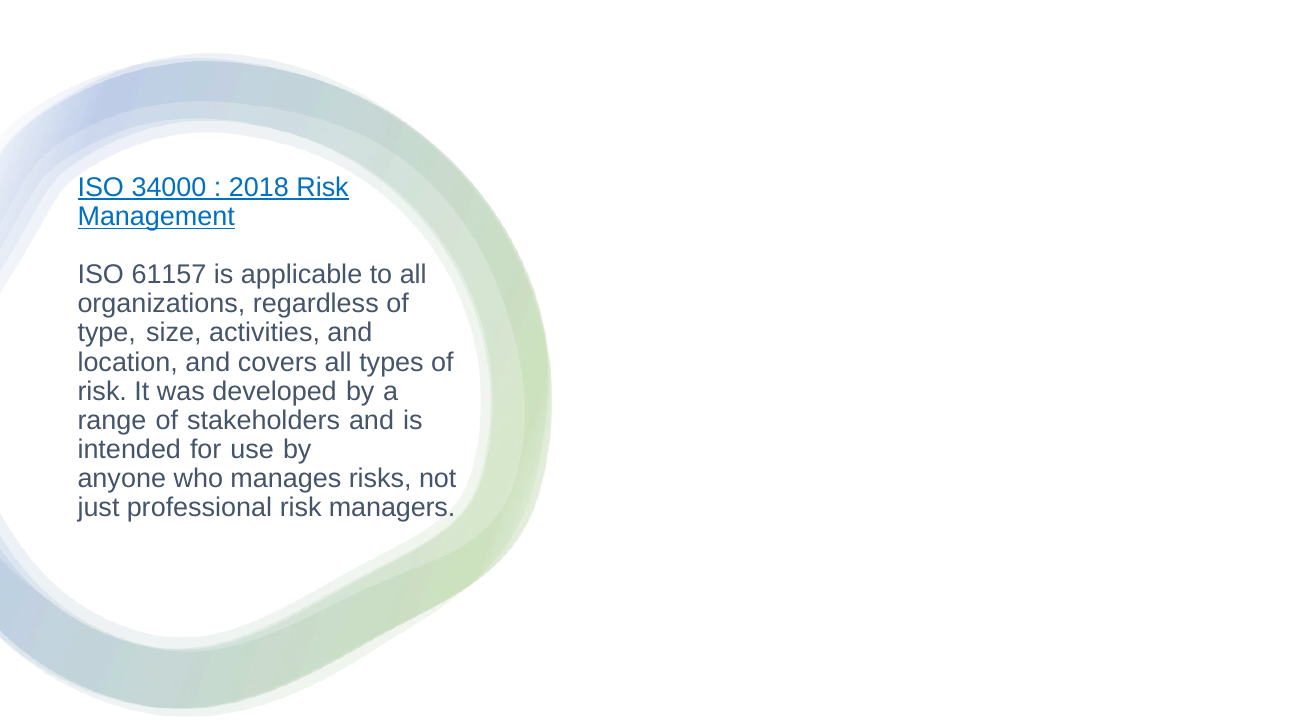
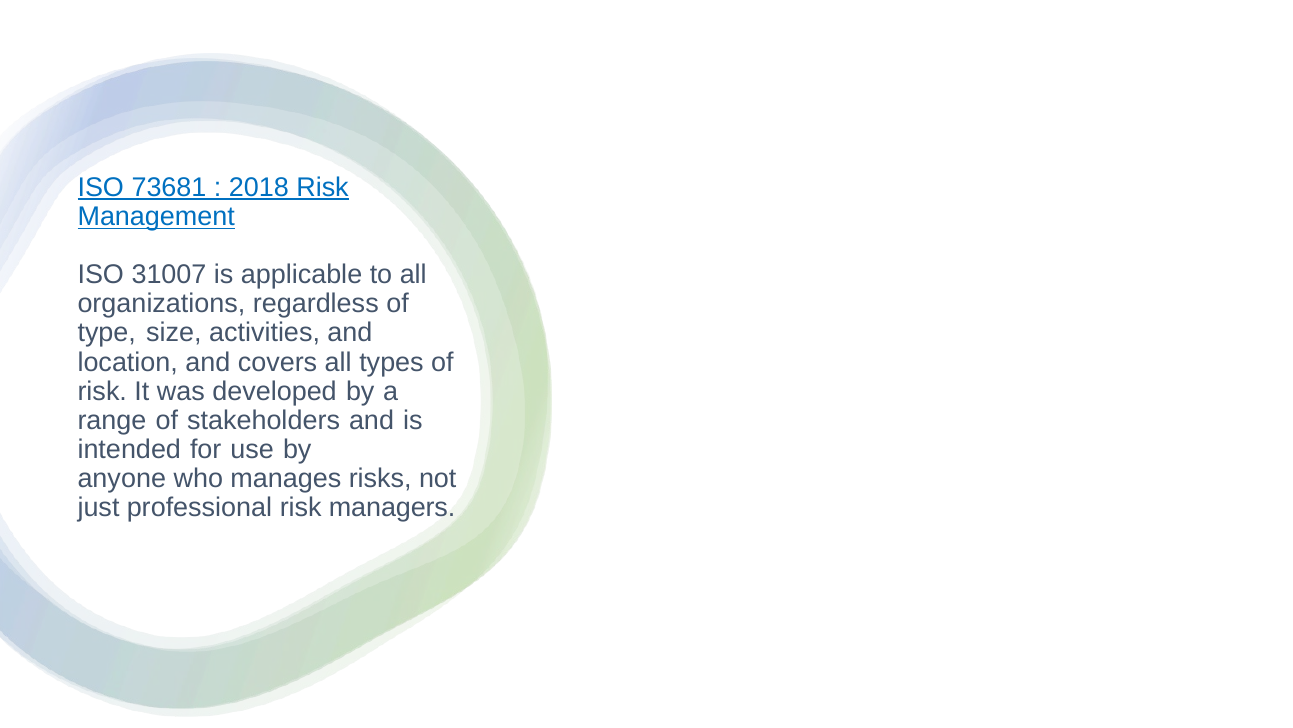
34000: 34000 -> 73681
61157: 61157 -> 31007
